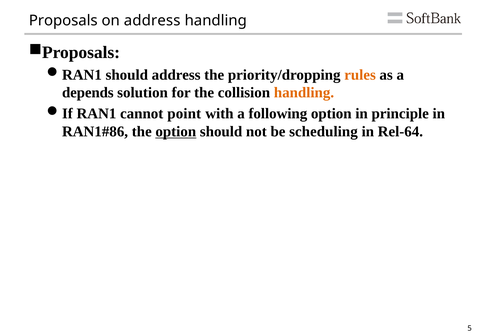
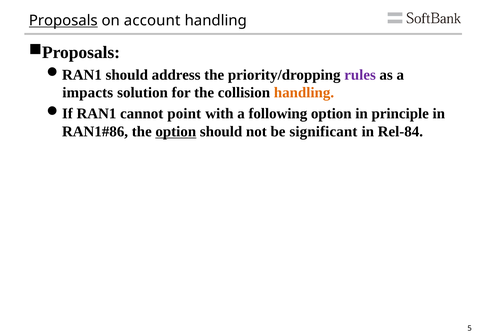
Proposals underline: none -> present
on address: address -> account
rules colour: orange -> purple
depends: depends -> impacts
scheduling: scheduling -> significant
Rel-64: Rel-64 -> Rel-84
